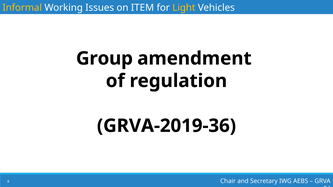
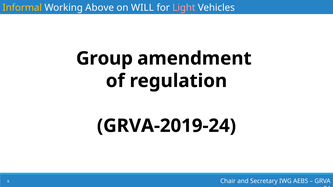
Issues: Issues -> Above
ITEM: ITEM -> WILL
Light colour: yellow -> pink
GRVA-2019-36: GRVA-2019-36 -> GRVA-2019-24
